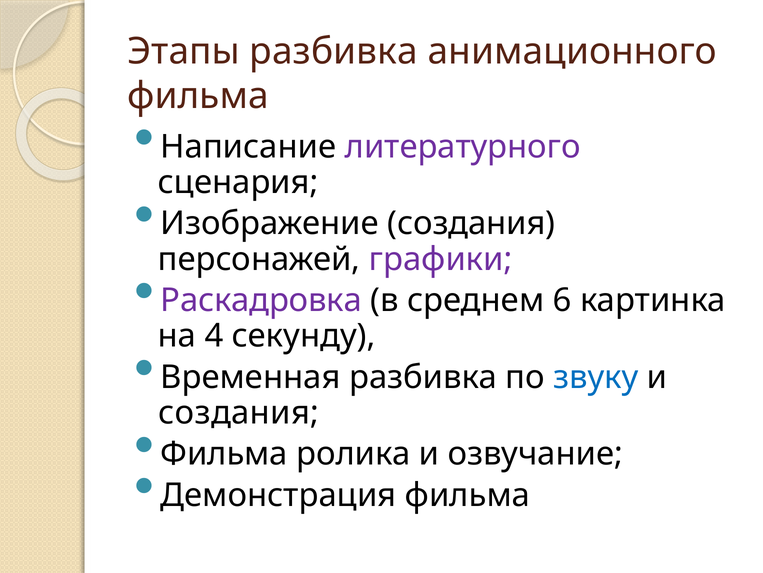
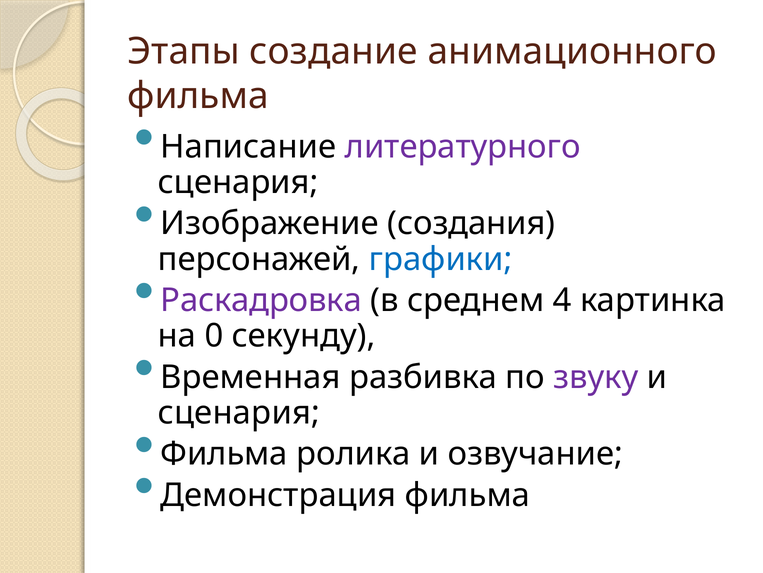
Этапы разбивка: разбивка -> создание
графики colour: purple -> blue
6: 6 -> 4
4: 4 -> 0
звуку colour: blue -> purple
создания at (239, 412): создания -> сценария
